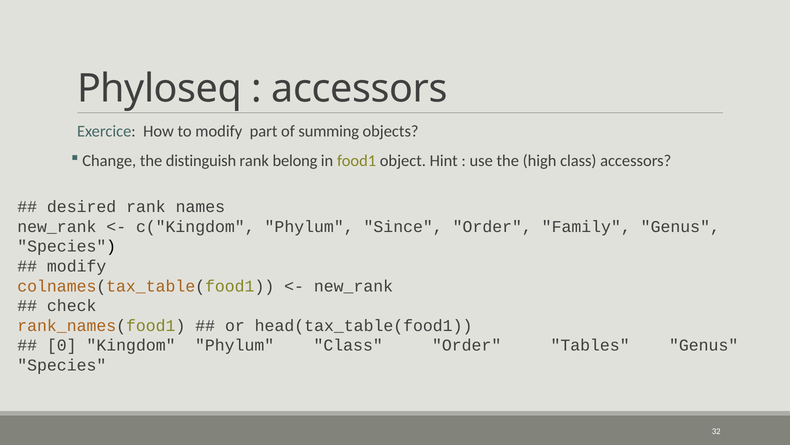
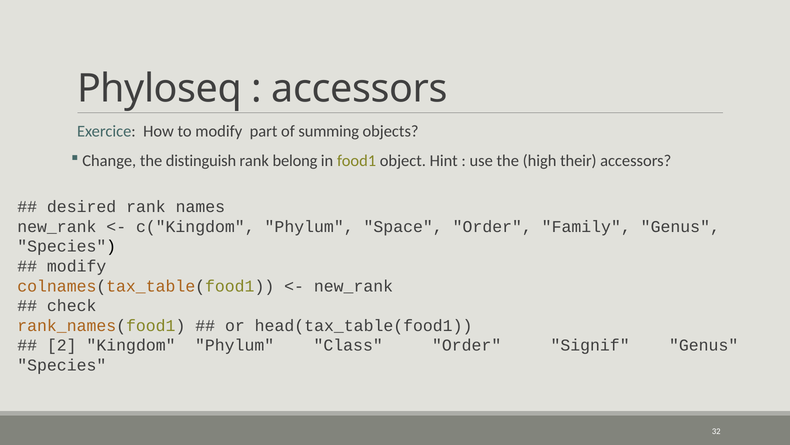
high class: class -> their
Since: Since -> Space
0: 0 -> 2
Tables: Tables -> Signif
